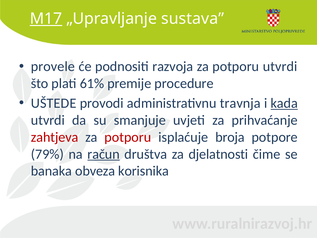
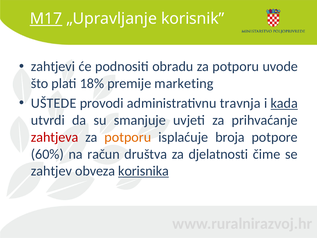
sustava: sustava -> korisnik
provele: provele -> zahtjevi
razvoja: razvoja -> obradu
potporu utvrdi: utvrdi -> uvode
61%: 61% -> 18%
procedure: procedure -> marketing
potporu at (128, 137) colour: red -> orange
79%: 79% -> 60%
račun underline: present -> none
banaka: banaka -> zahtjev
korisnika underline: none -> present
